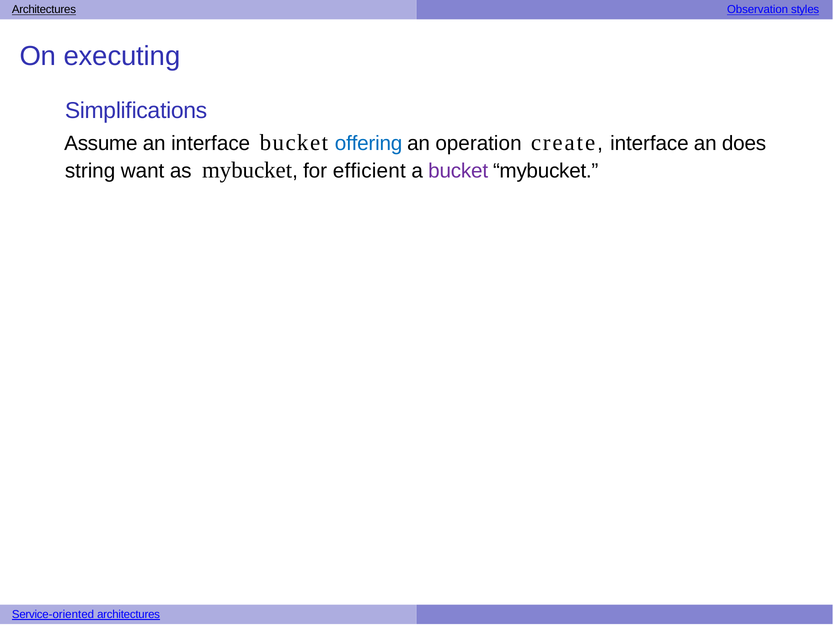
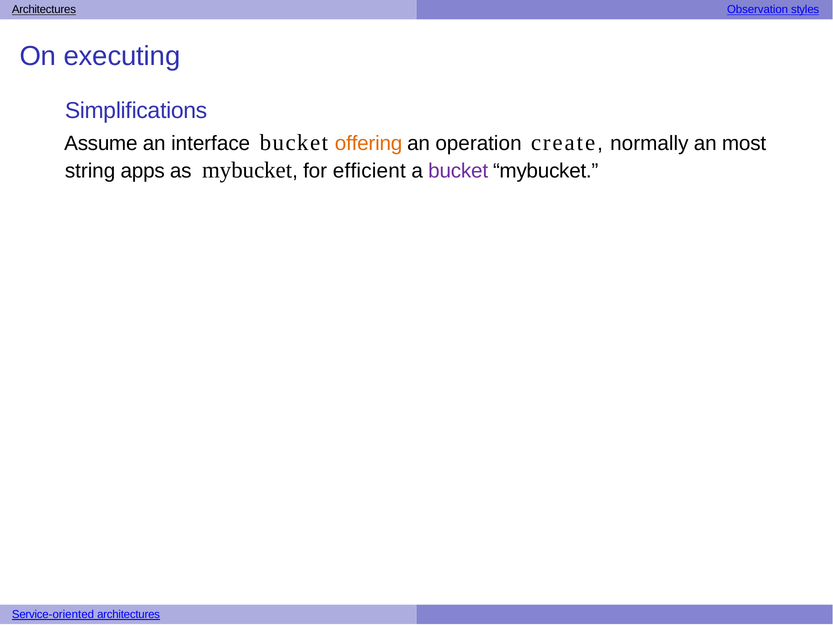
offering colour: blue -> orange
create interface: interface -> normally
does: does -> most
want: want -> apps
